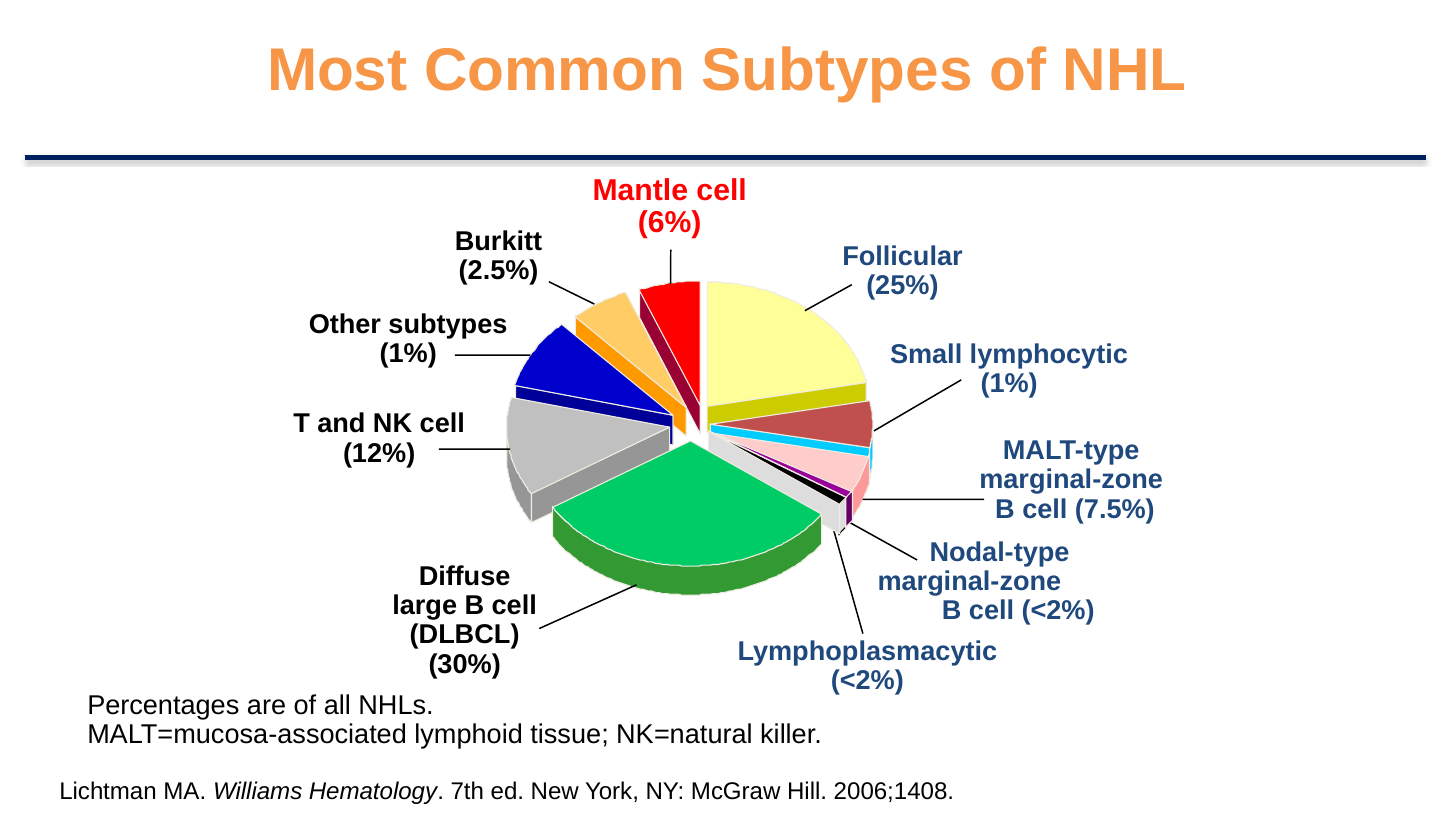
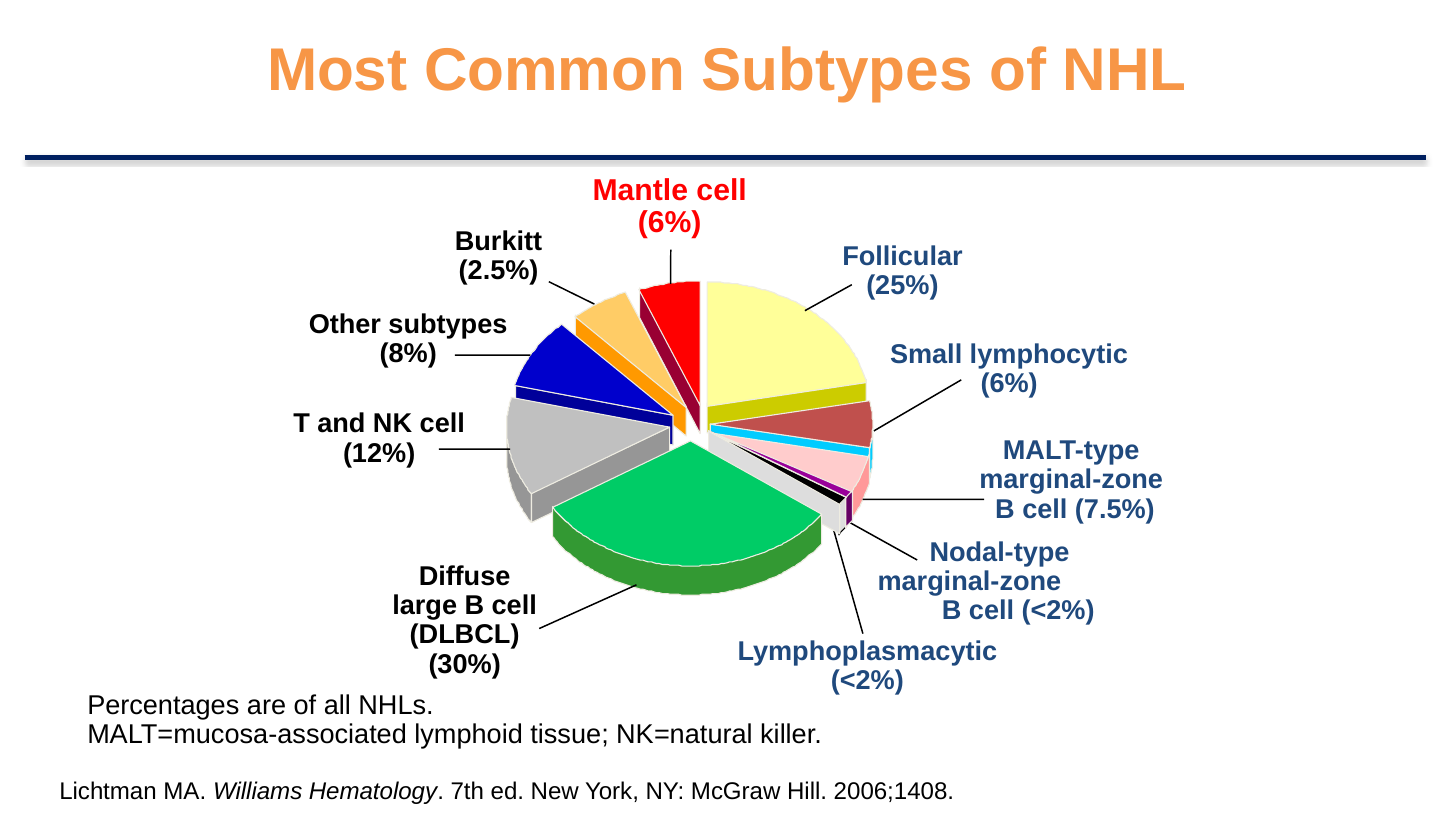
1% at (408, 353): 1% -> 8%
1% at (1009, 384): 1% -> 6%
